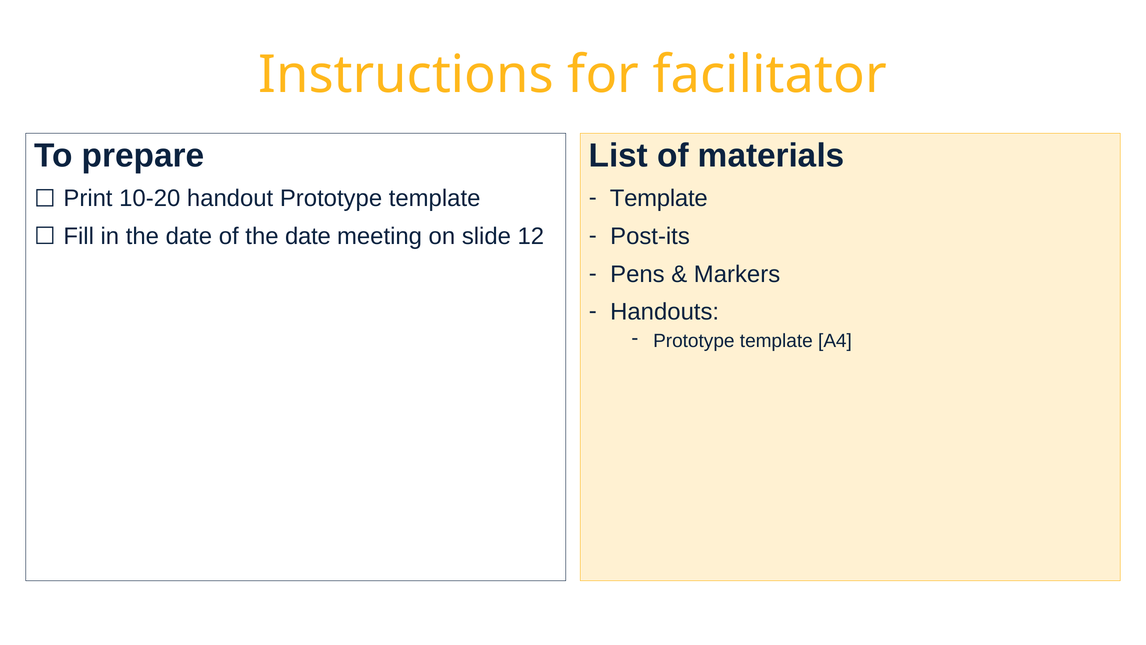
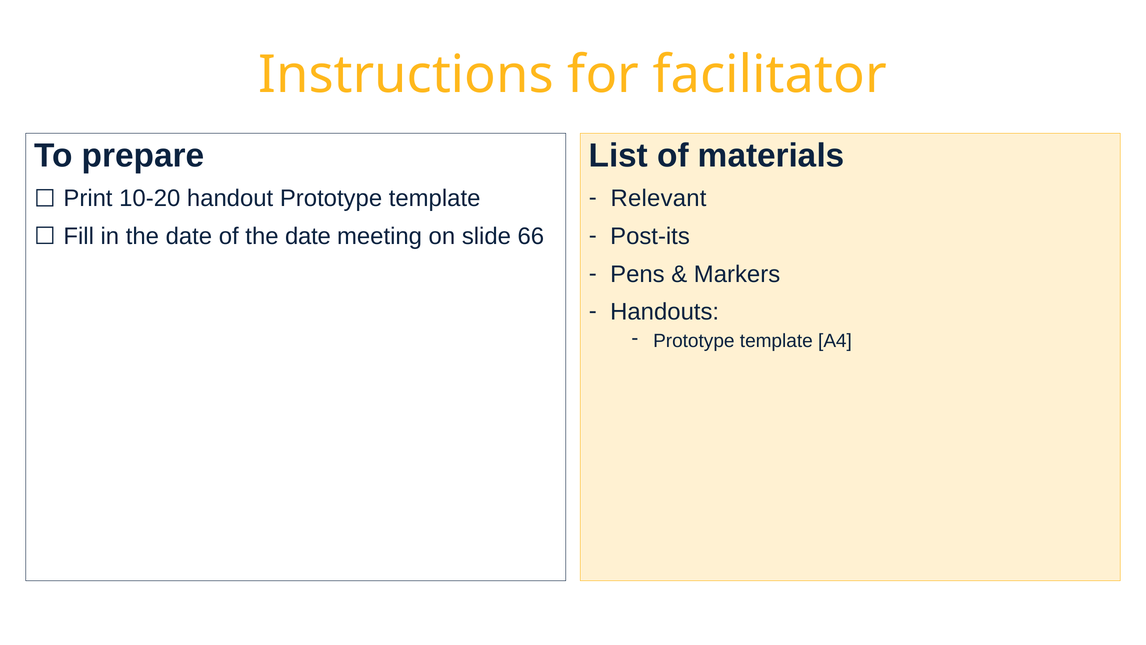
Template at (659, 198): Template -> Relevant
12: 12 -> 66
